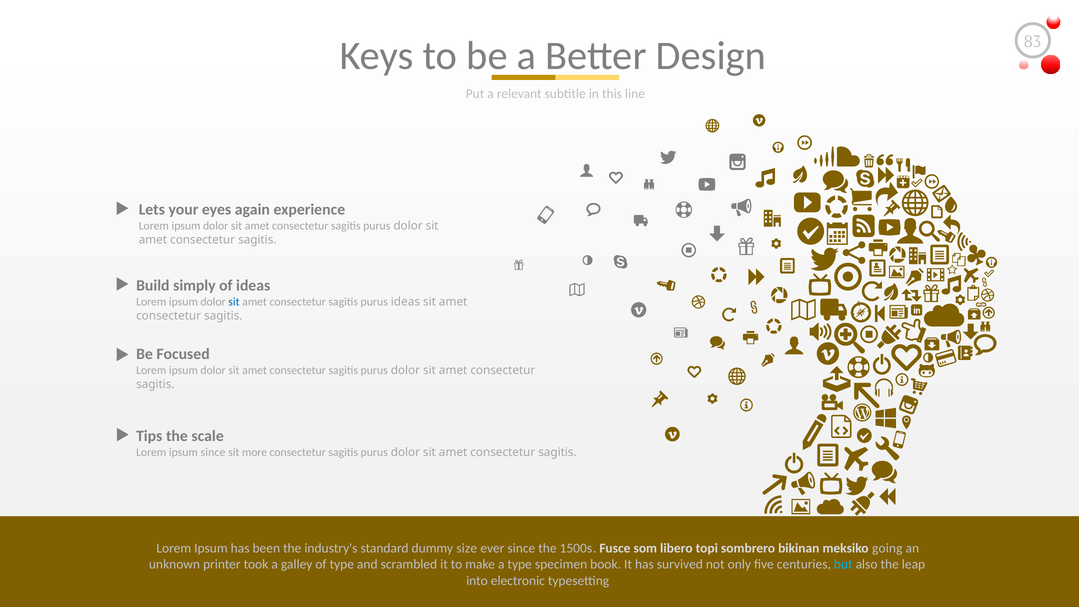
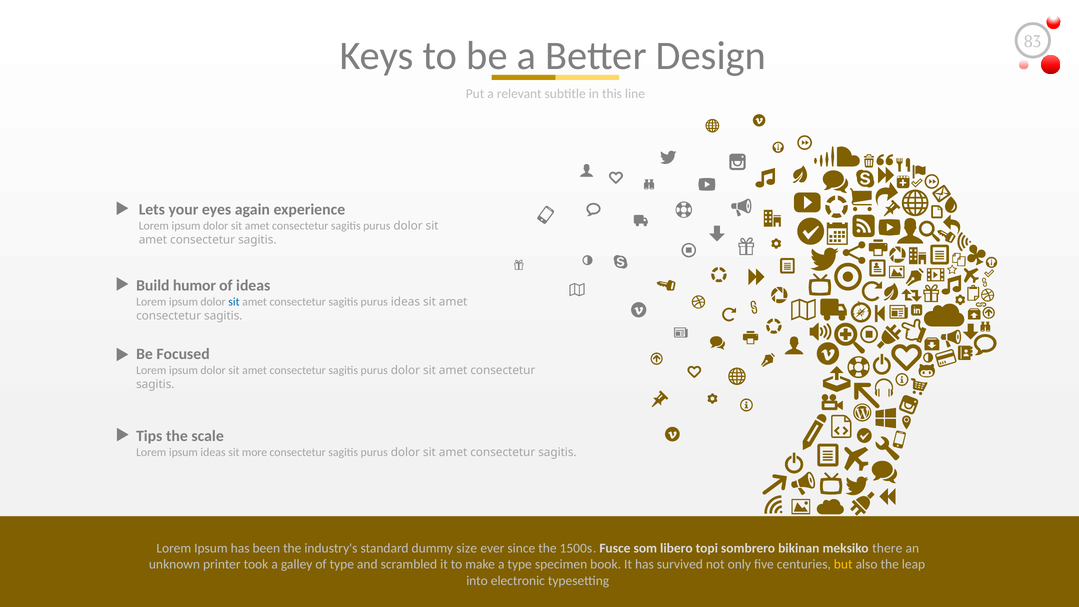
simply: simply -> humor
ipsum since: since -> ideas
going: going -> there
but colour: light blue -> yellow
